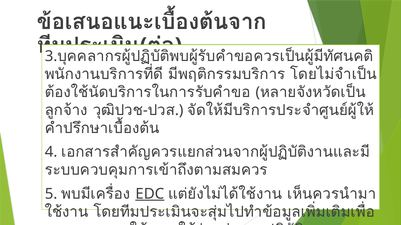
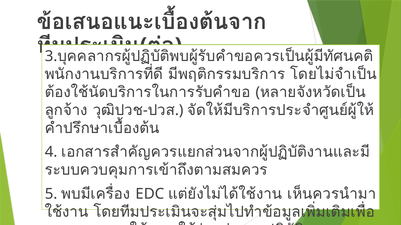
EDC underline: present -> none
